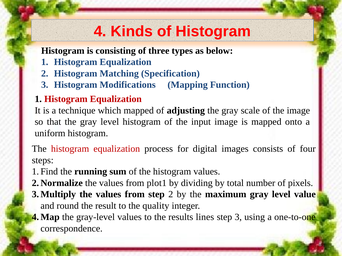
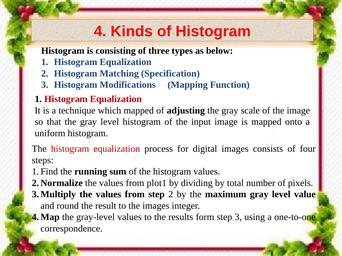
the quality: quality -> images
lines: lines -> form
